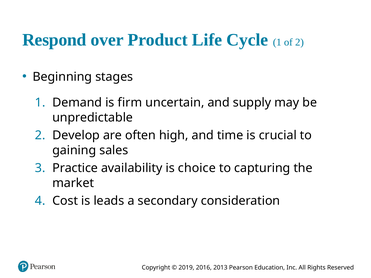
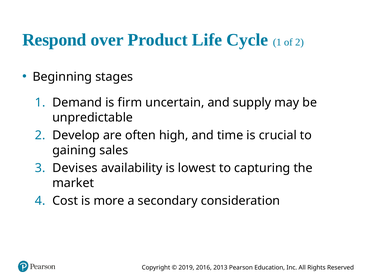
Practice: Practice -> Devises
choice: choice -> lowest
leads: leads -> more
